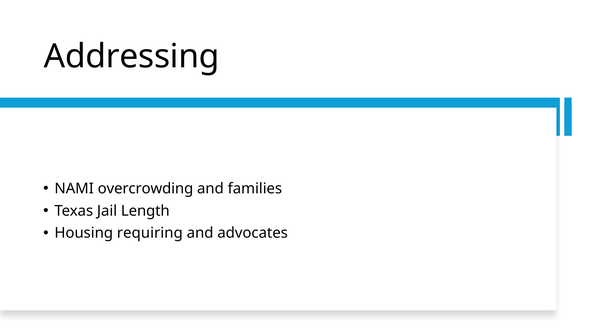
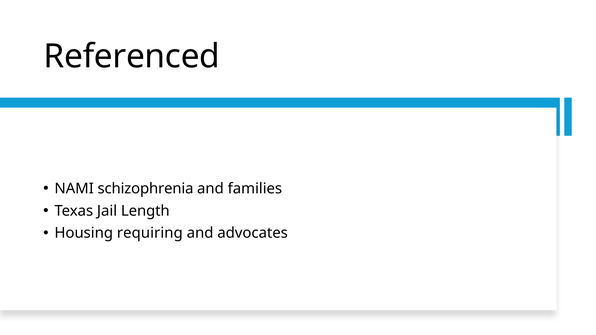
Addressing: Addressing -> Referenced
overcrowding: overcrowding -> schizophrenia
